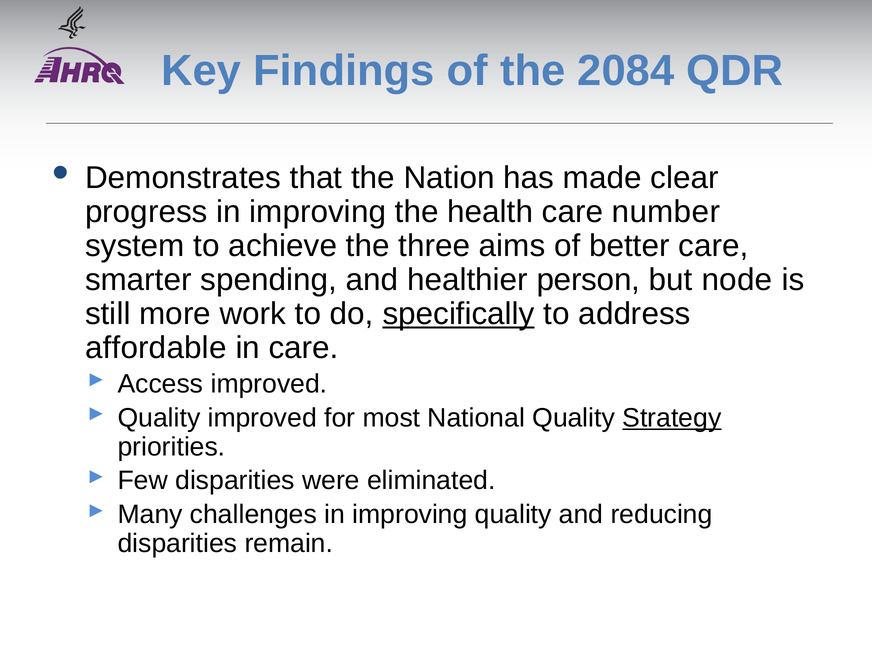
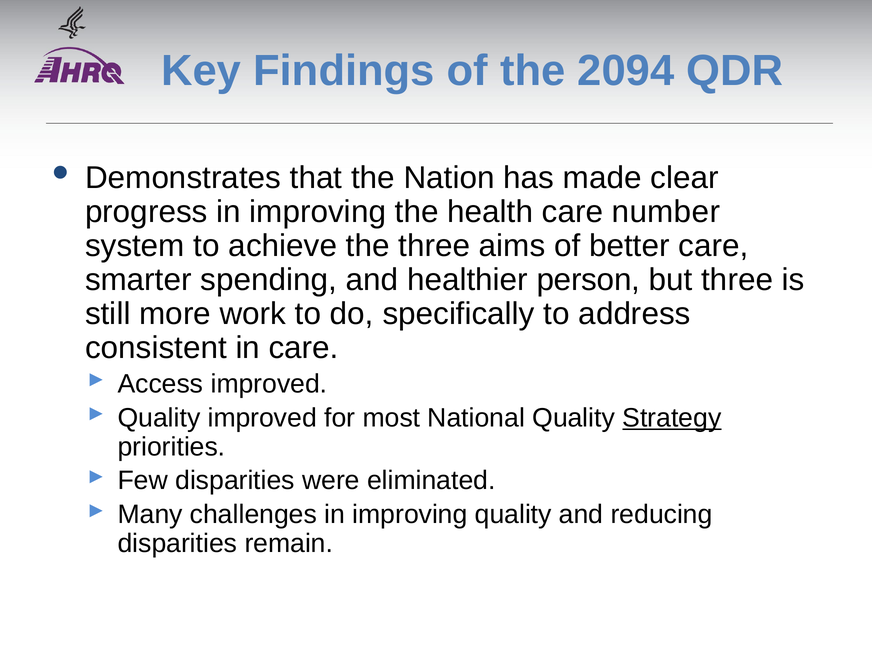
2084: 2084 -> 2094
but node: node -> three
specifically underline: present -> none
affordable: affordable -> consistent
